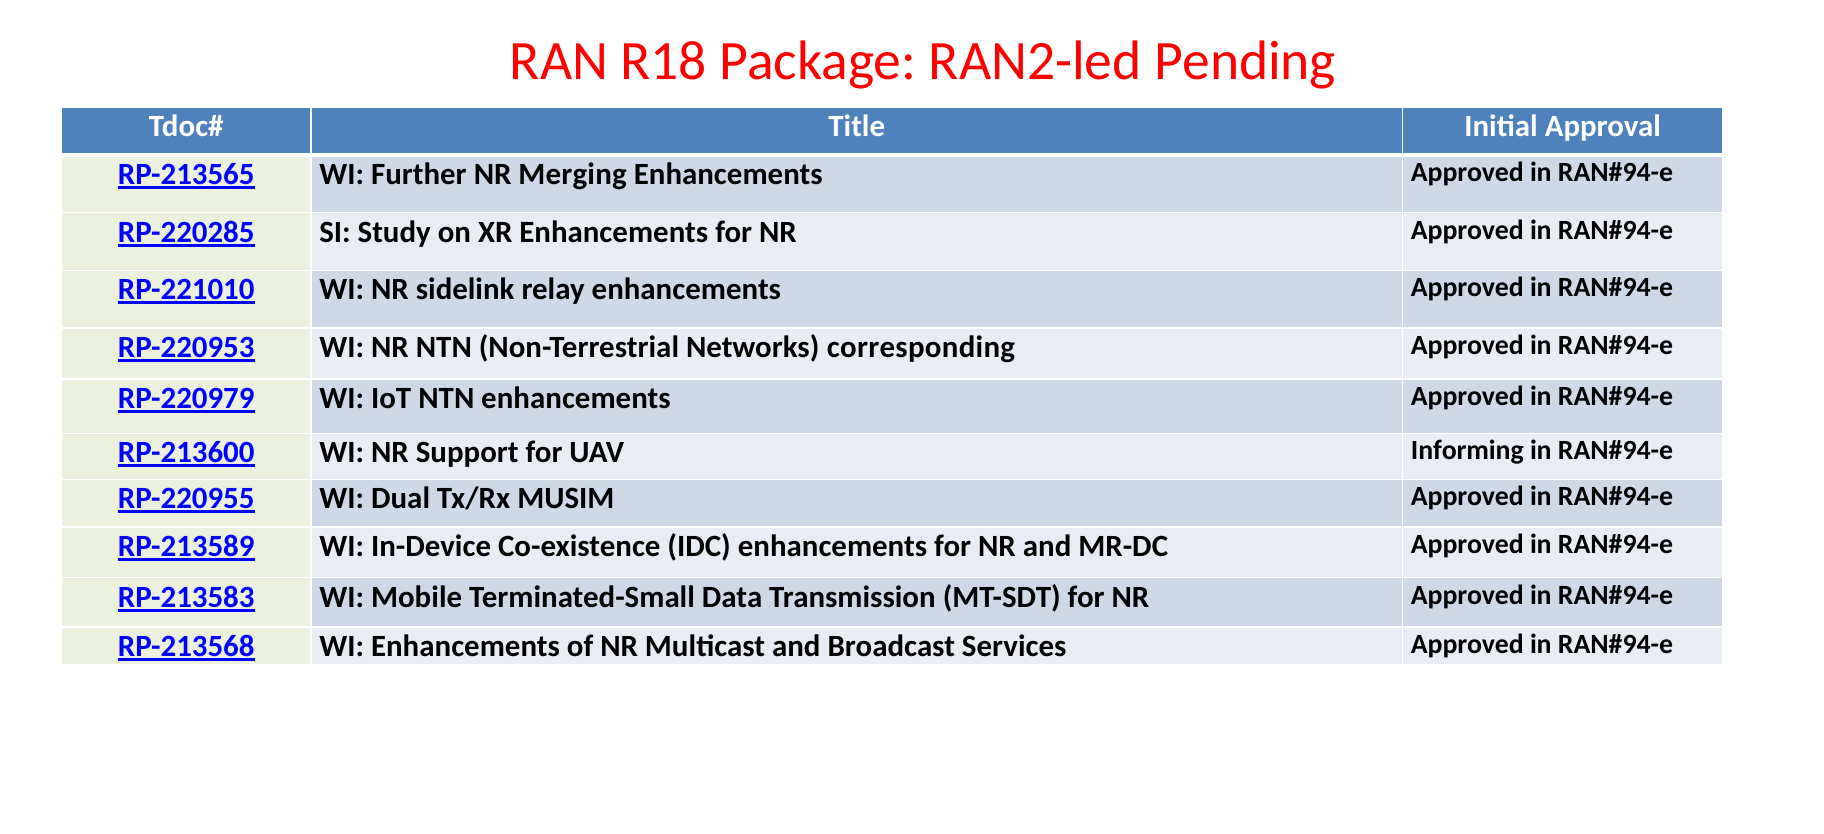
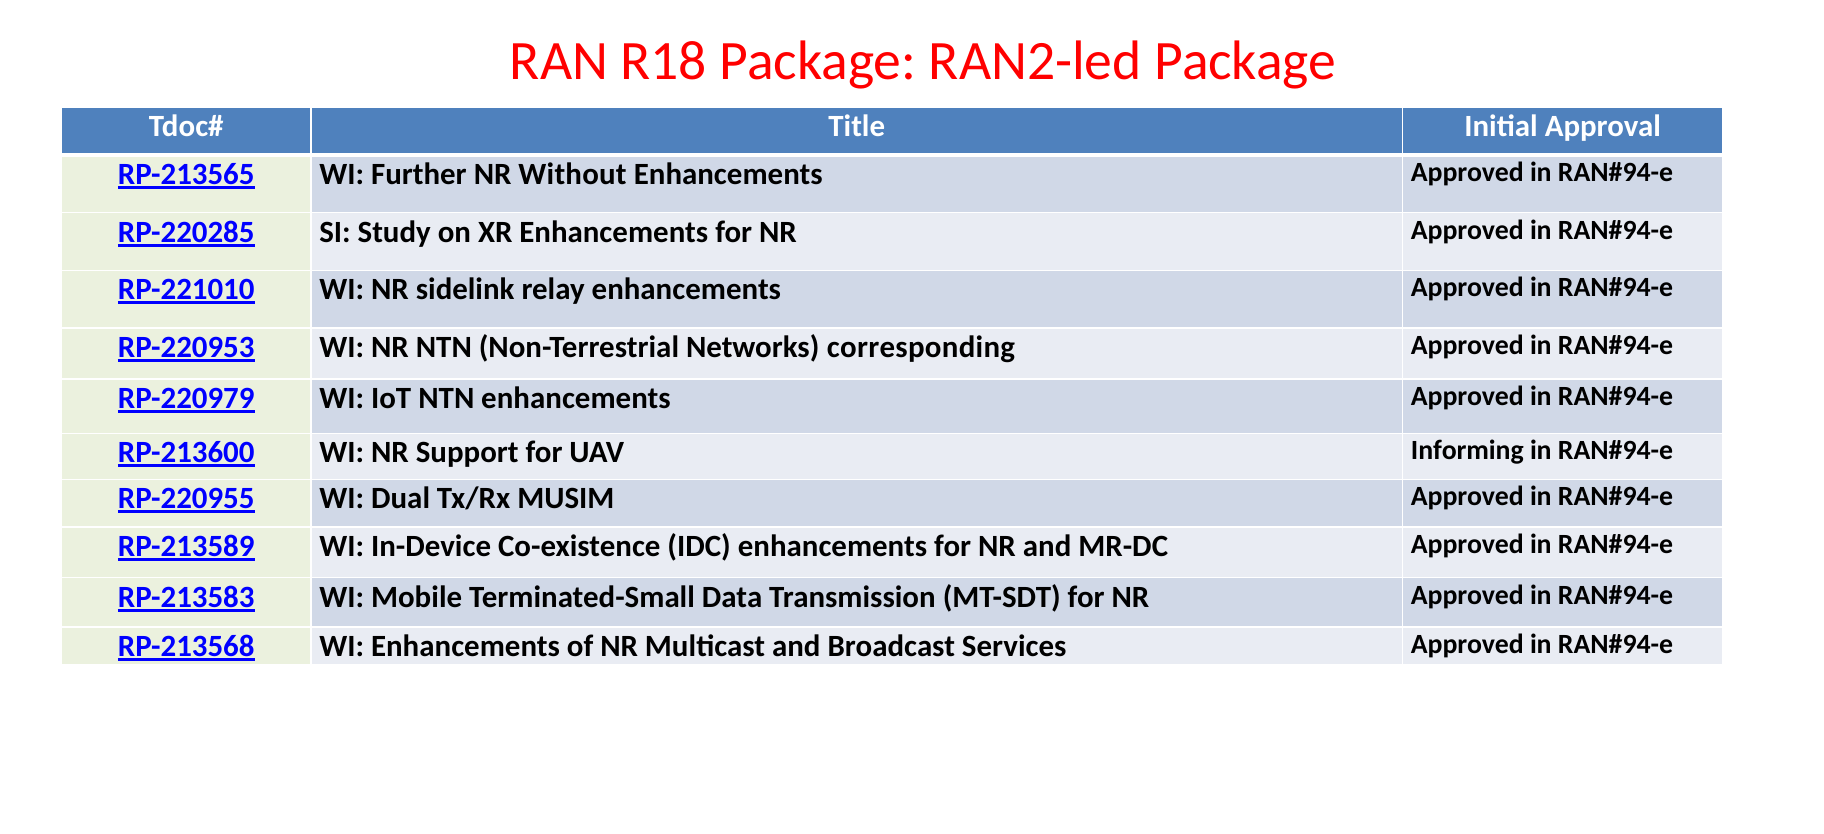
RAN2-led Pending: Pending -> Package
Merging: Merging -> Without
